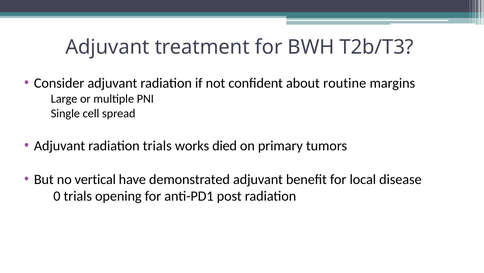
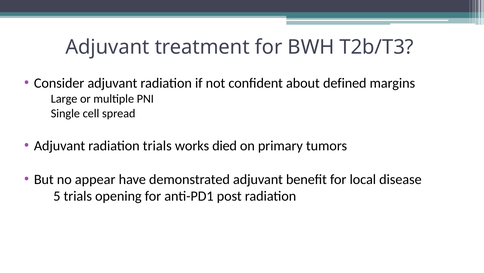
routine: routine -> defined
vertical: vertical -> appear
0: 0 -> 5
